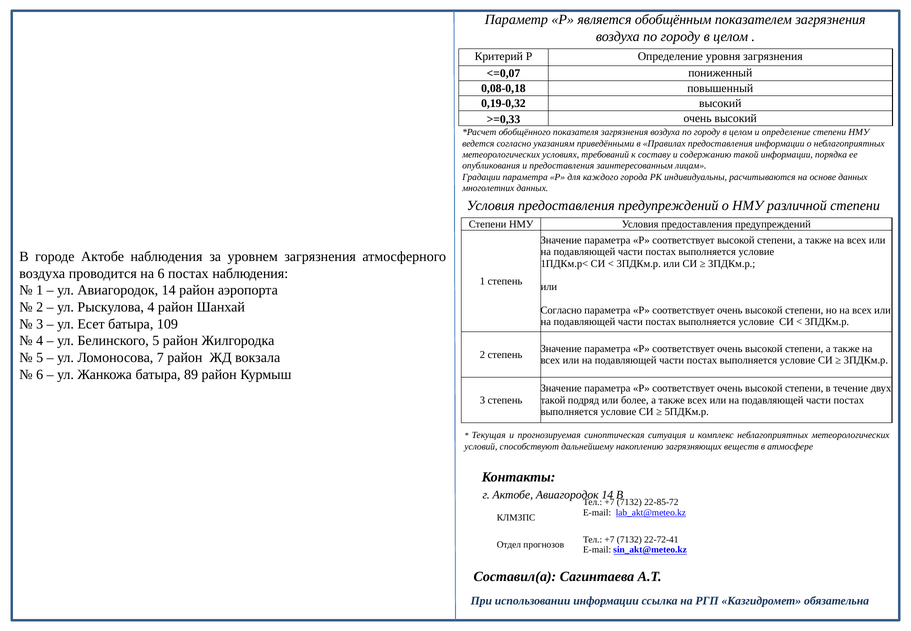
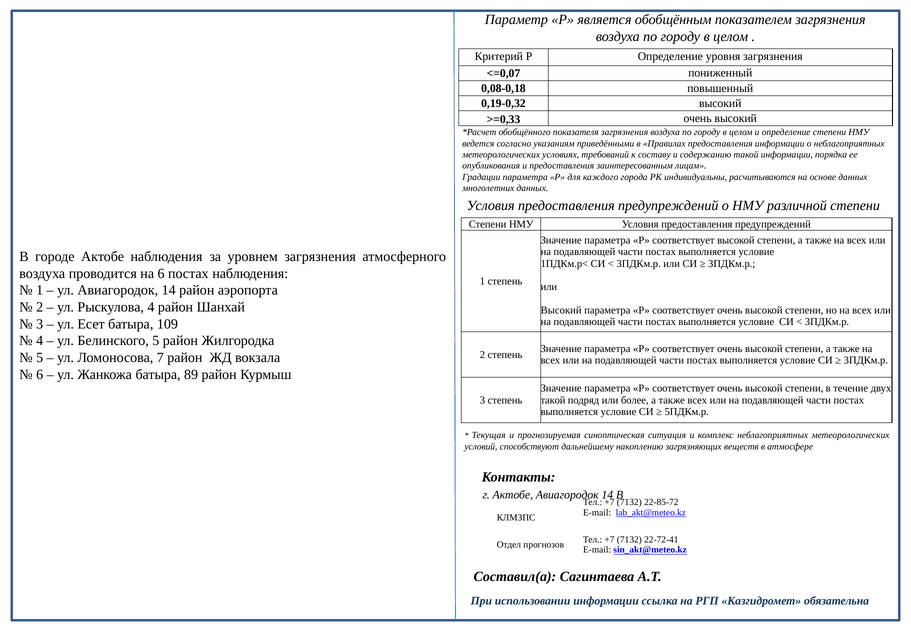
Согласно at (561, 310): Согласно -> Высокий
